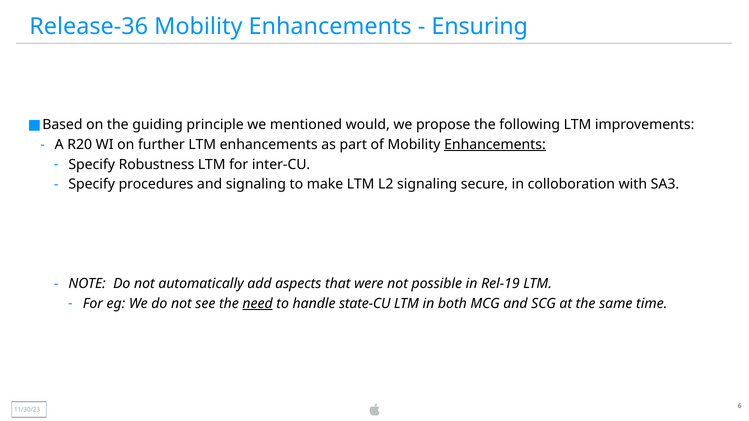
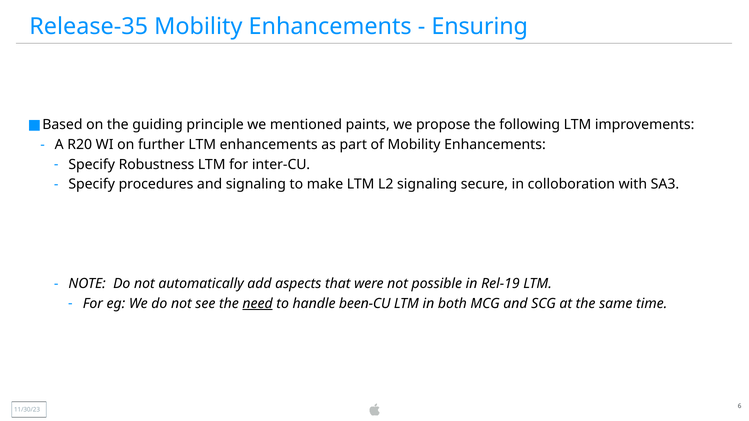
Release-36: Release-36 -> Release-35
would: would -> paints
Enhancements at (495, 145) underline: present -> none
state-CU: state-CU -> been-CU
